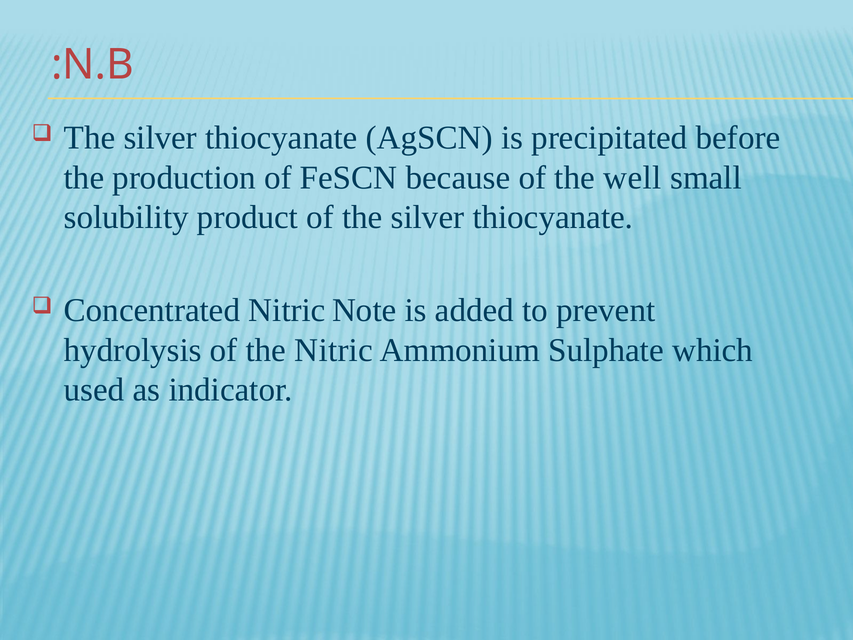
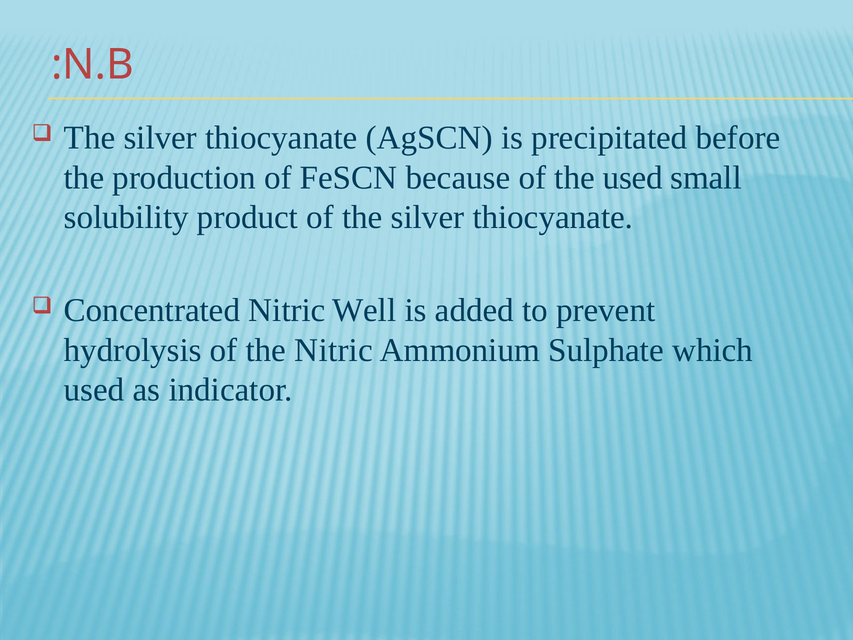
the well: well -> used
Note: Note -> Well
